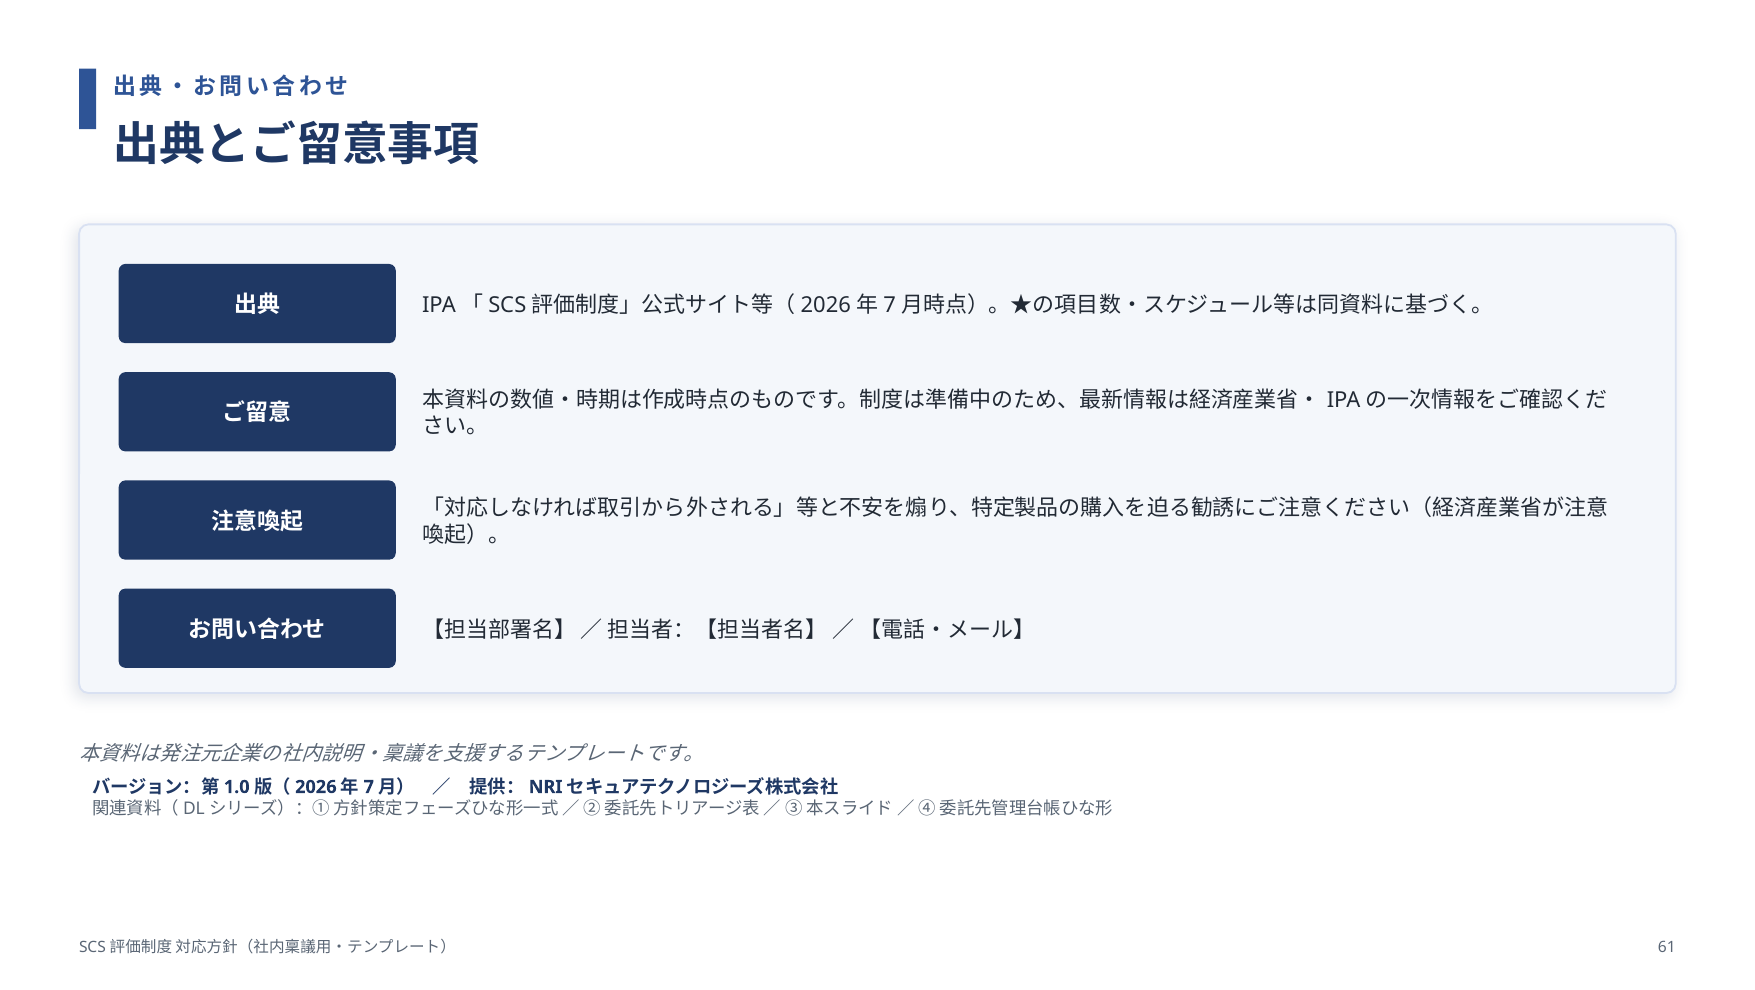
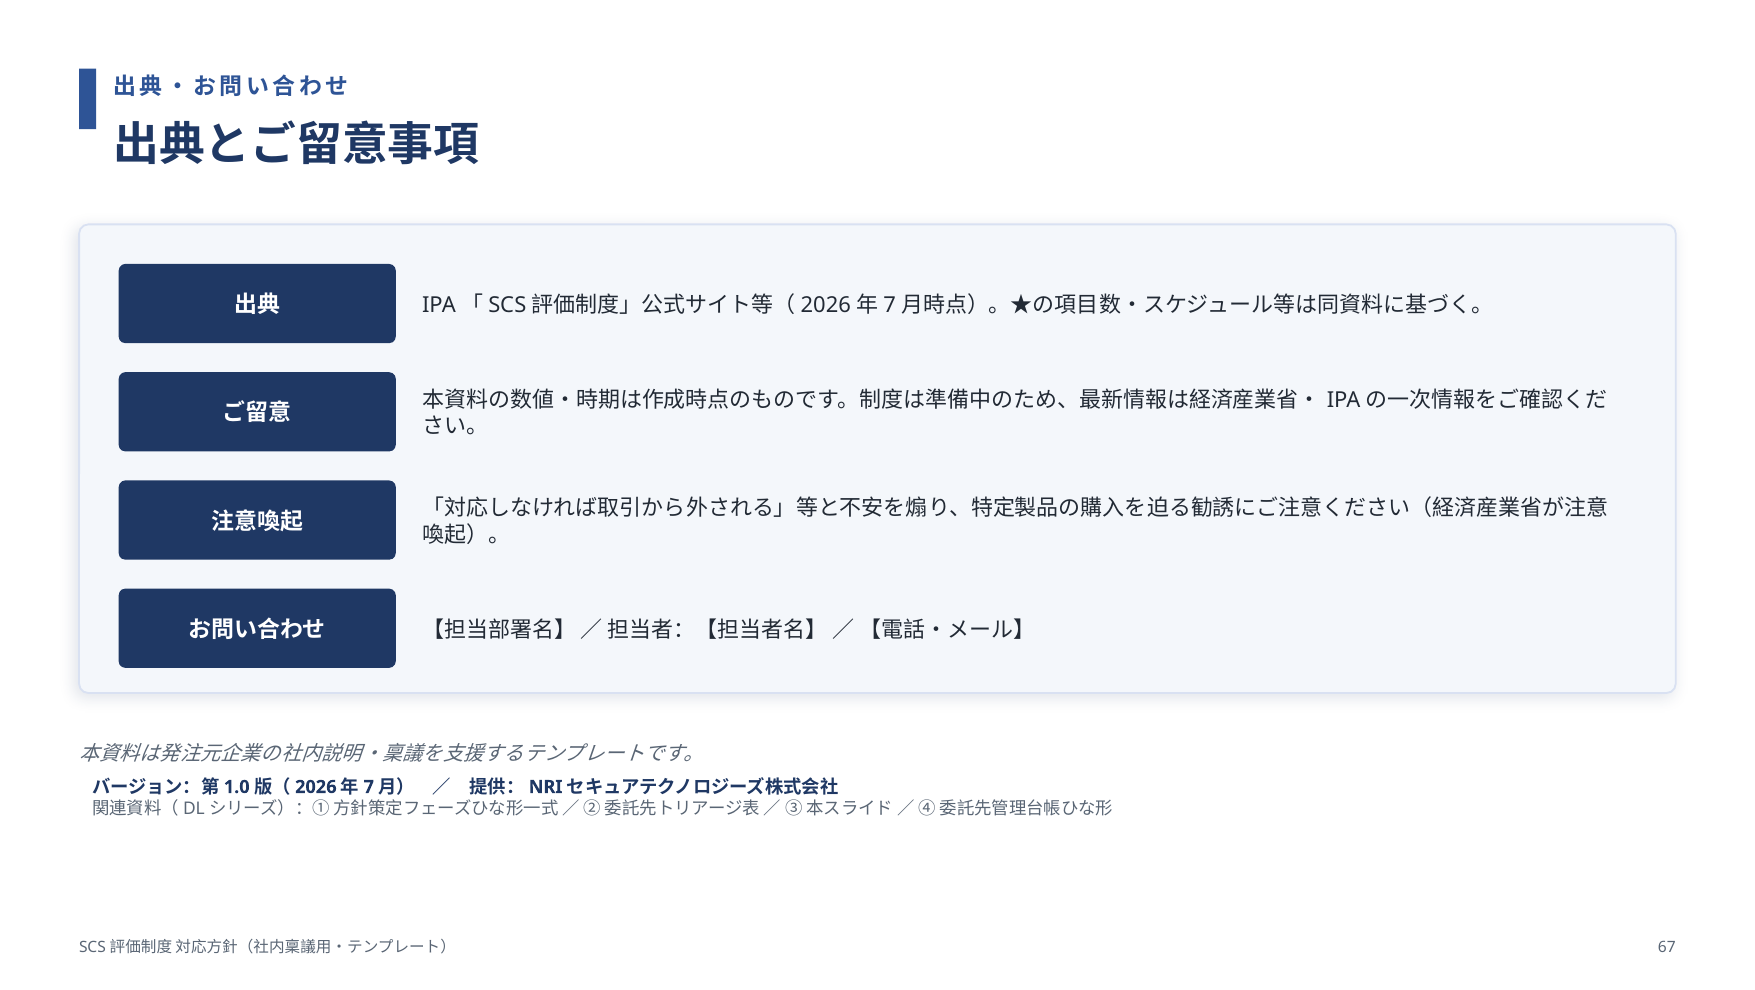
61: 61 -> 67
